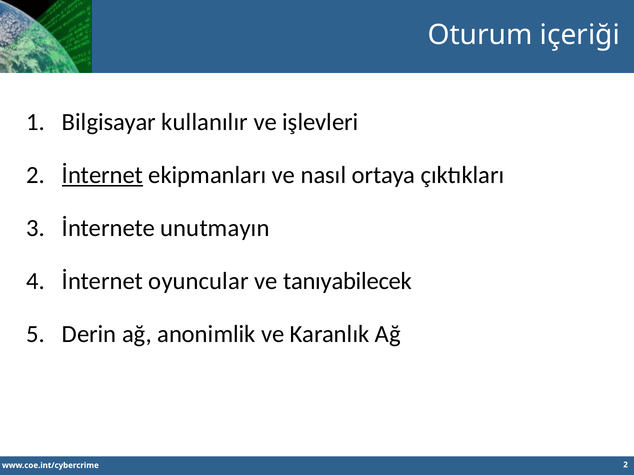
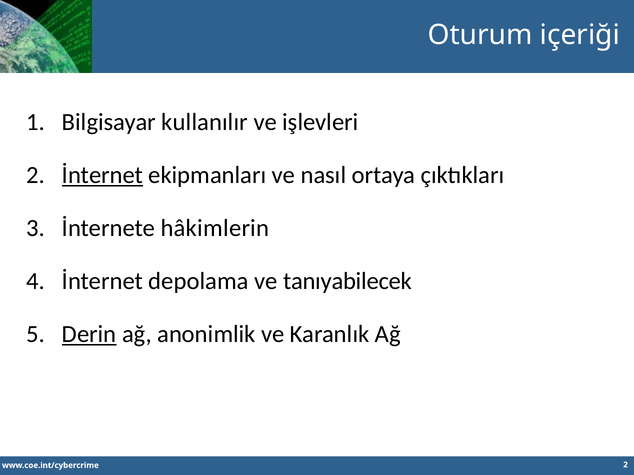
unutmayın: unutmayın -> hâkimlerin
oyuncular: oyuncular -> depolama
Derin underline: none -> present
